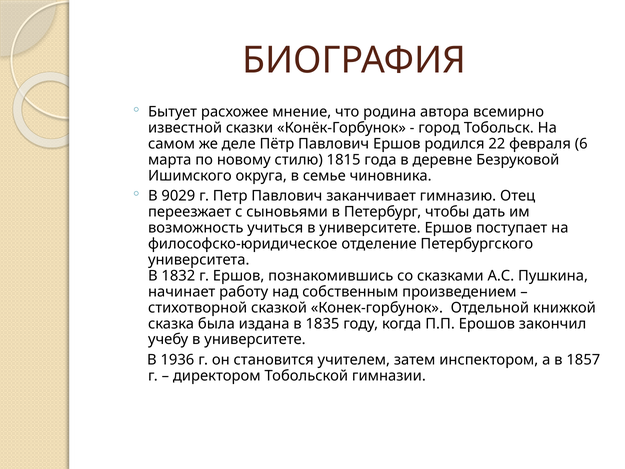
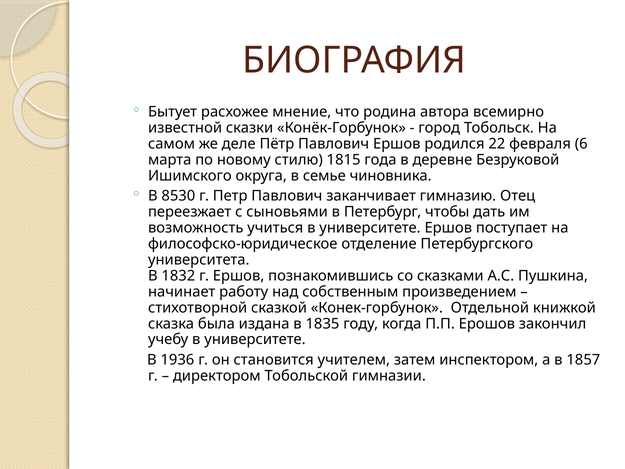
9029: 9029 -> 8530
